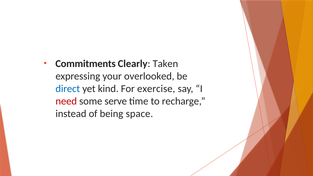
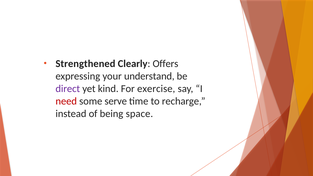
Commitments: Commitments -> Strengthened
Taken: Taken -> Offers
overlooked: overlooked -> understand
direct colour: blue -> purple
